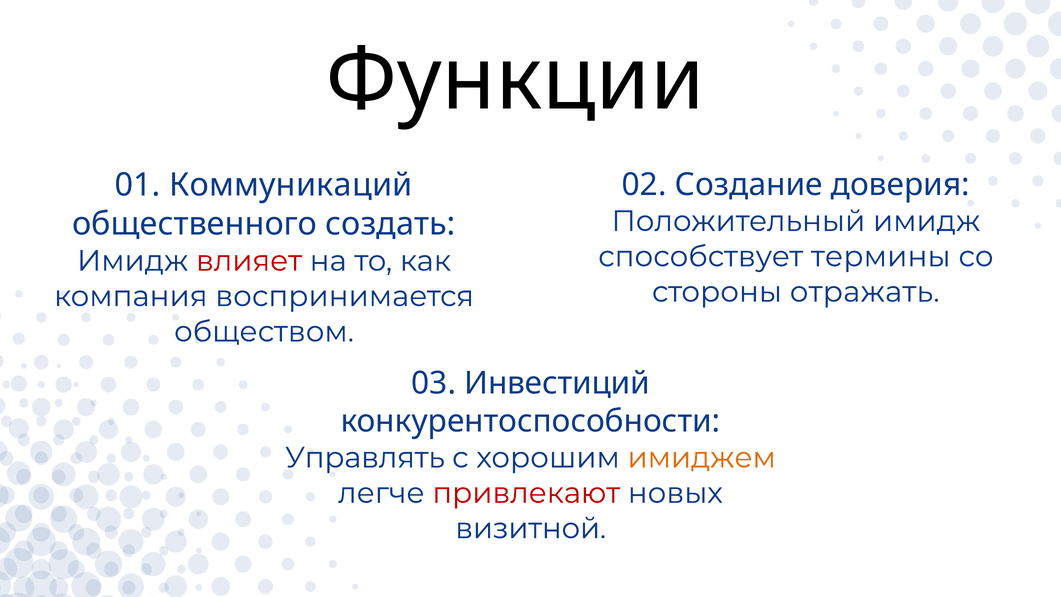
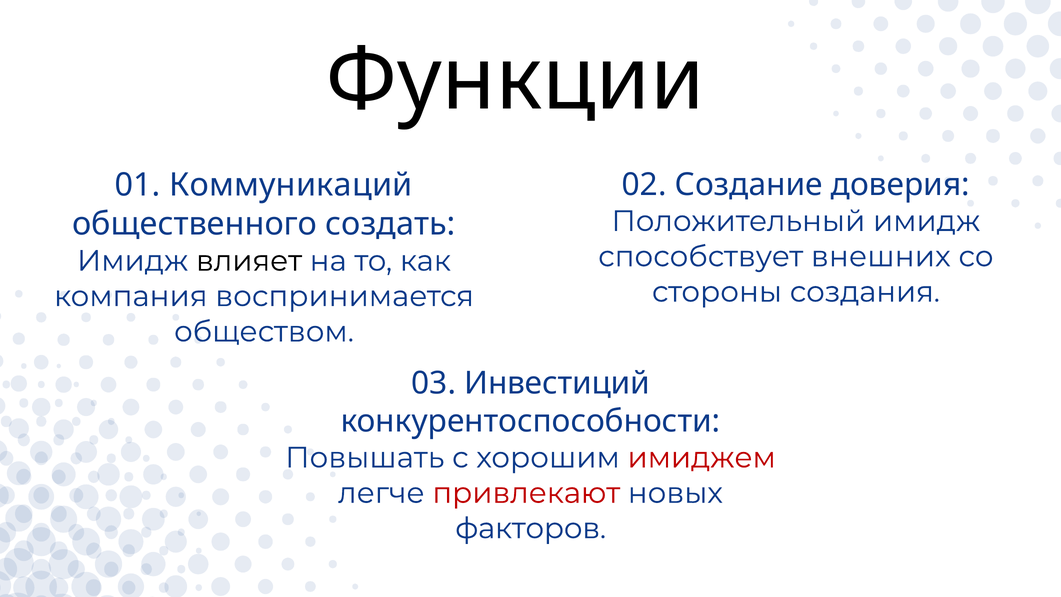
термины: термины -> внешних
влияет colour: red -> black
отражать: отражать -> создания
Управлять: Управлять -> Повышать
имиджем colour: orange -> red
визитной: визитной -> факторов
